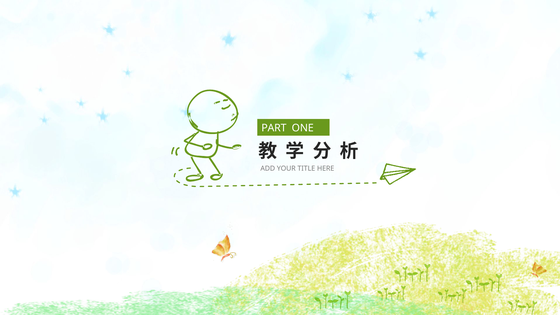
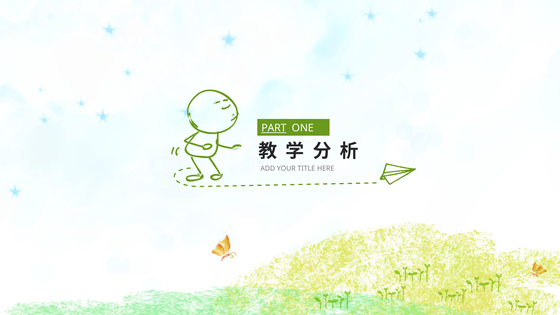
PART underline: none -> present
